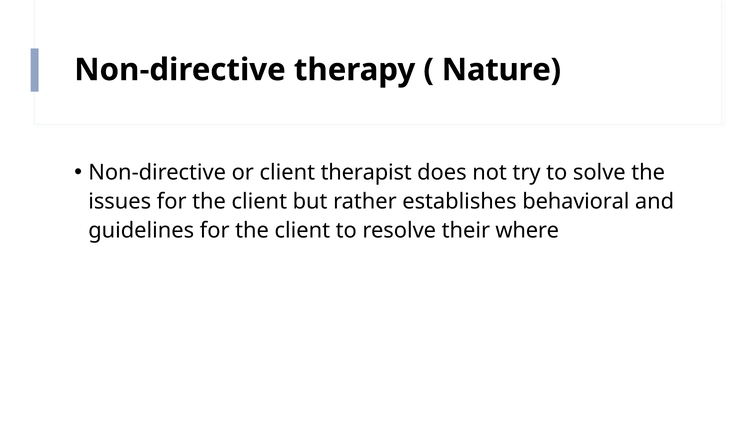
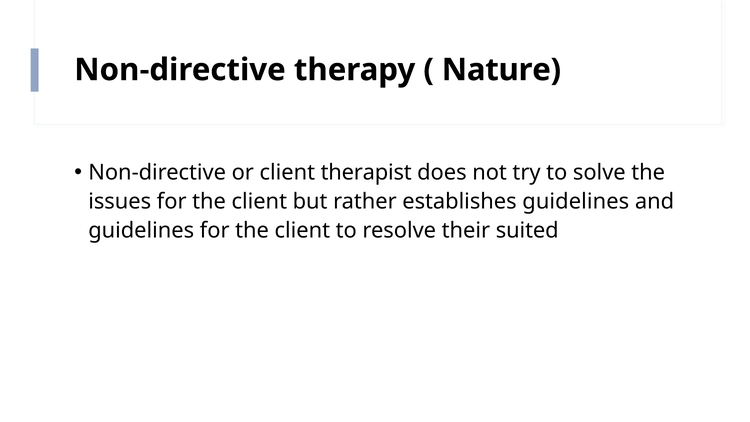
establishes behavioral: behavioral -> guidelines
where: where -> suited
